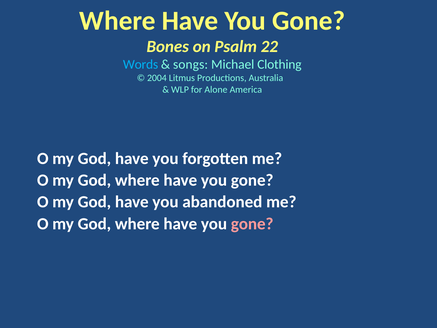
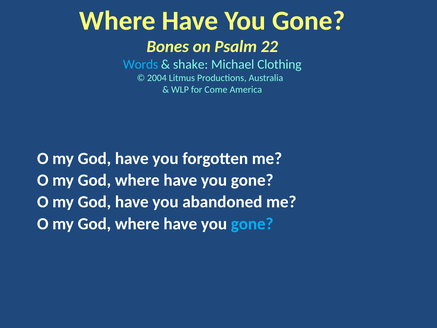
songs: songs -> shake
Alone: Alone -> Come
gone at (252, 224) colour: pink -> light blue
